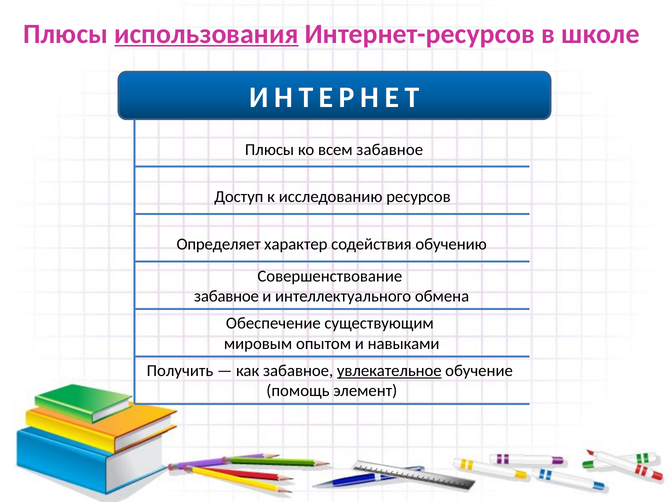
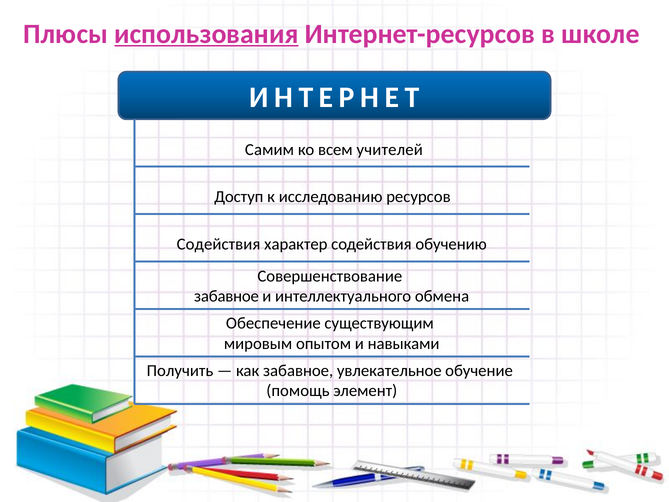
Плюсы at (270, 149): Плюсы -> Самим
всем забавное: забавное -> учителей
Определяет at (219, 244): Определяет -> Содействия
увлекательное underline: present -> none
